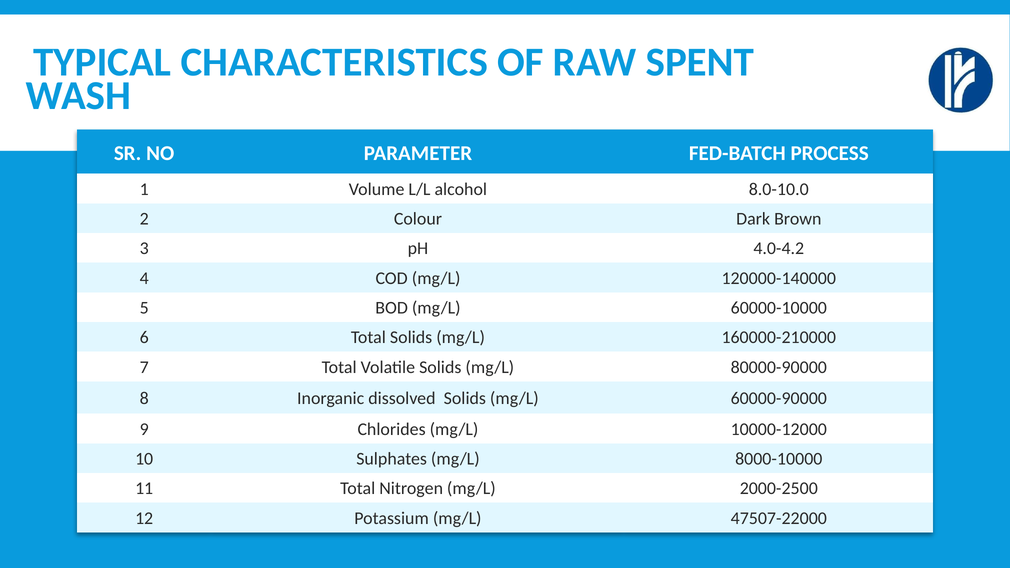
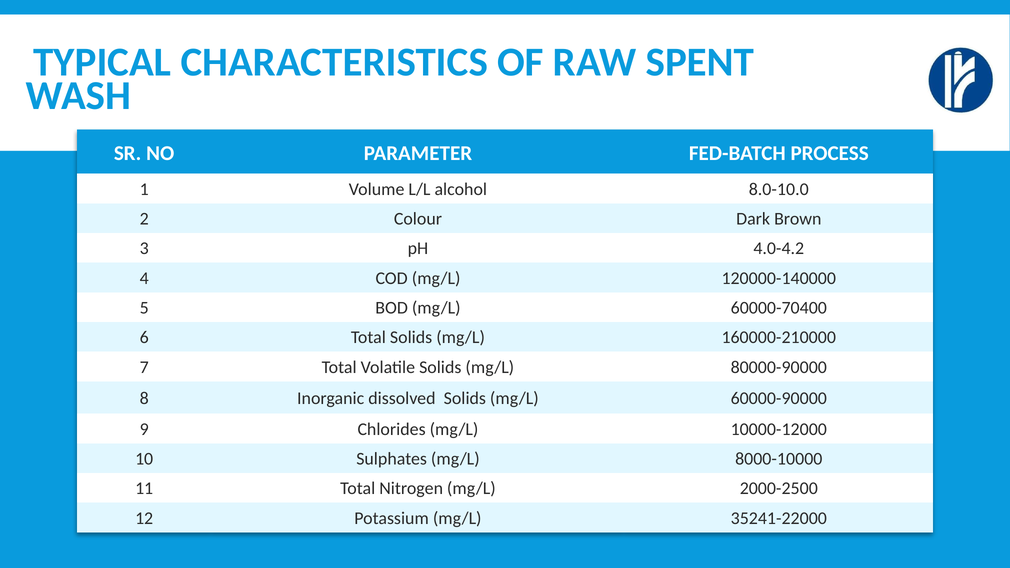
60000-10000: 60000-10000 -> 60000-70400
47507-22000: 47507-22000 -> 35241-22000
